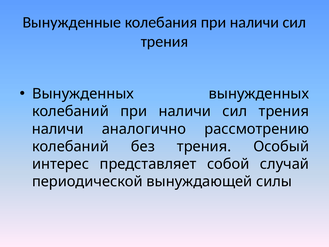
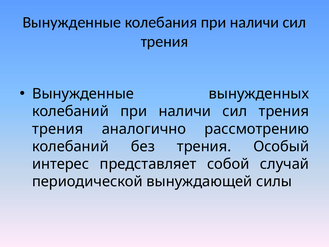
Вынужденных at (83, 94): Вынужденных -> Вынужденные
наличи at (58, 129): наличи -> трения
